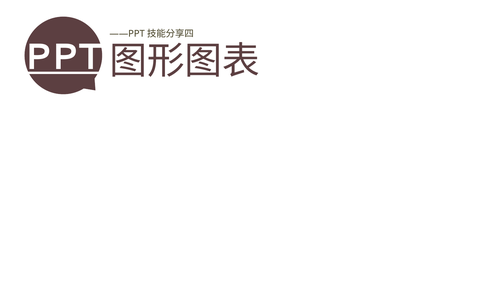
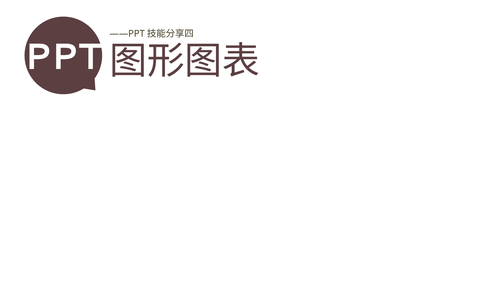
PPT underline: present -> none
